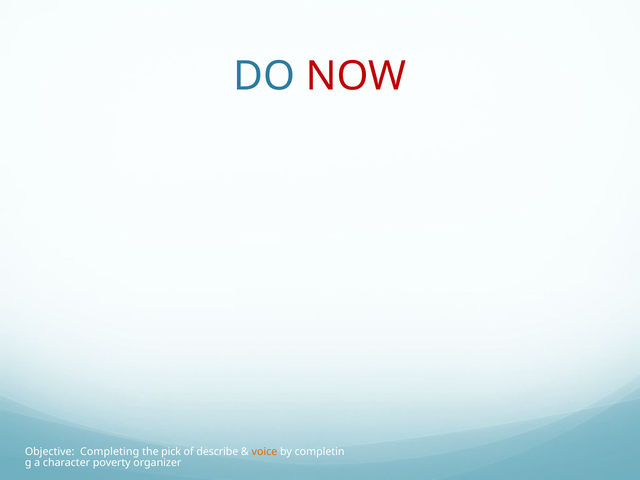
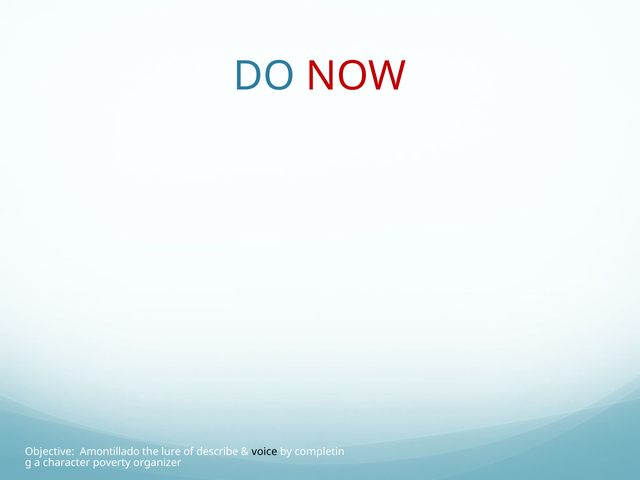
Completing: Completing -> Amontillado
pick: pick -> lure
voice colour: orange -> black
